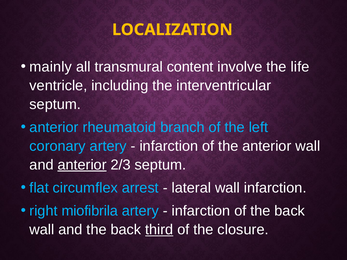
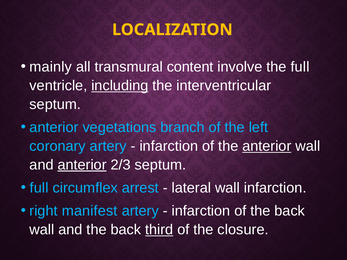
the life: life -> full
including underline: none -> present
rheumatoid: rheumatoid -> vegetations
anterior at (267, 146) underline: none -> present
flat at (39, 188): flat -> full
miofibrila: miofibrila -> manifest
